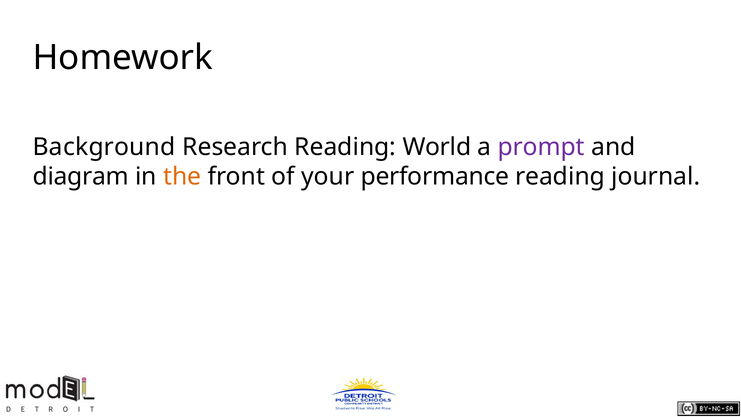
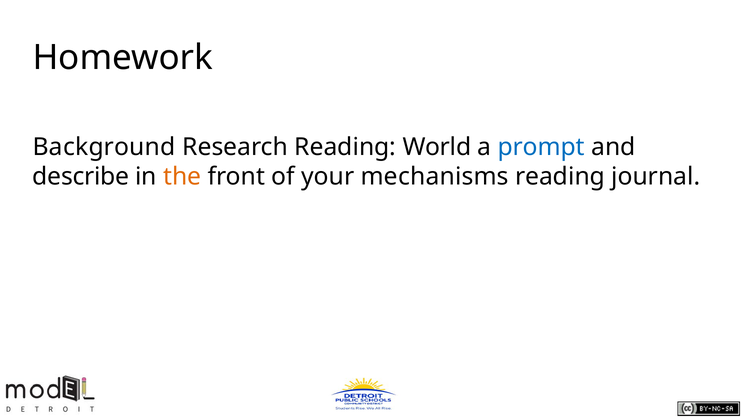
prompt colour: purple -> blue
diagram: diagram -> describe
performance: performance -> mechanisms
